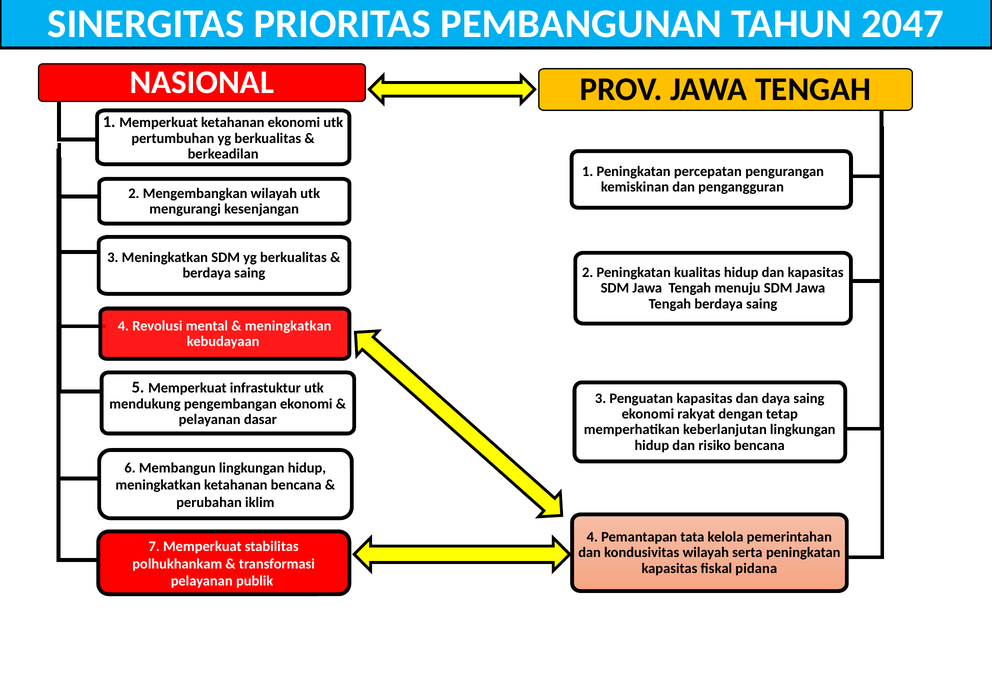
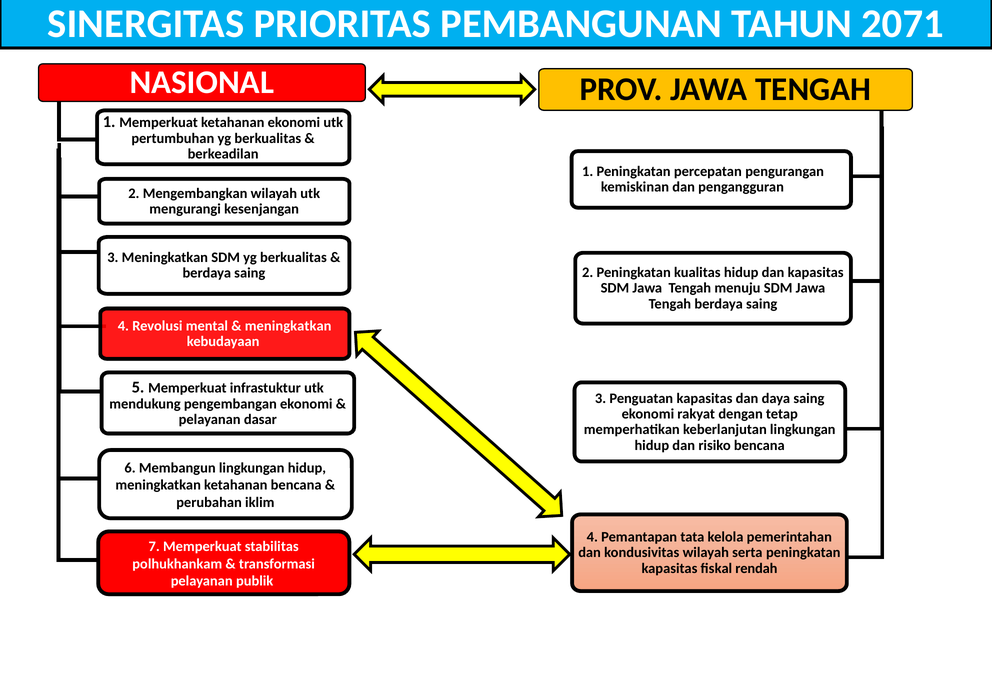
2047: 2047 -> 2071
pidana: pidana -> rendah
